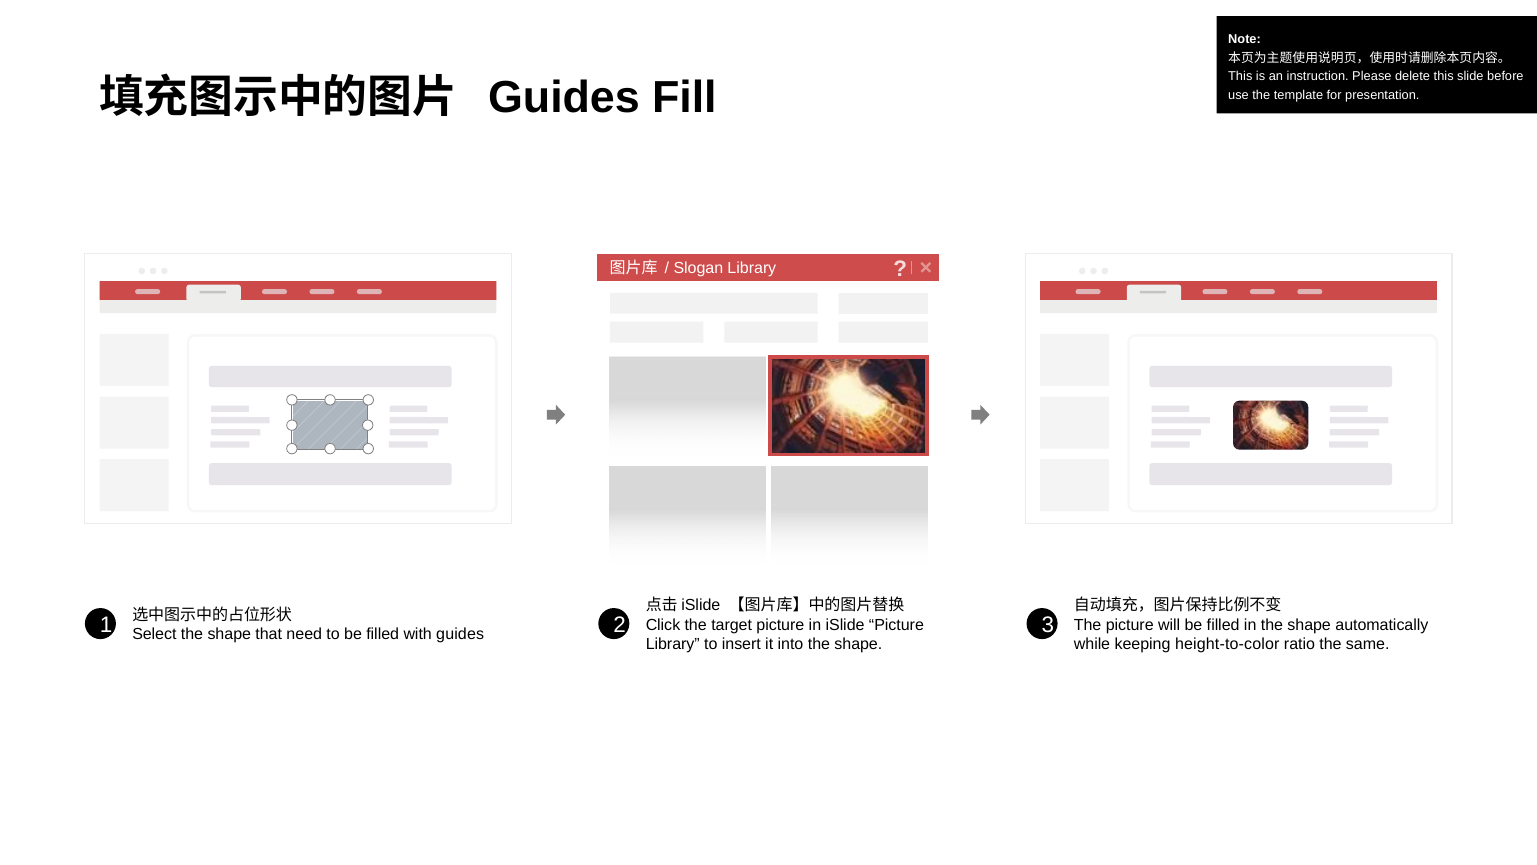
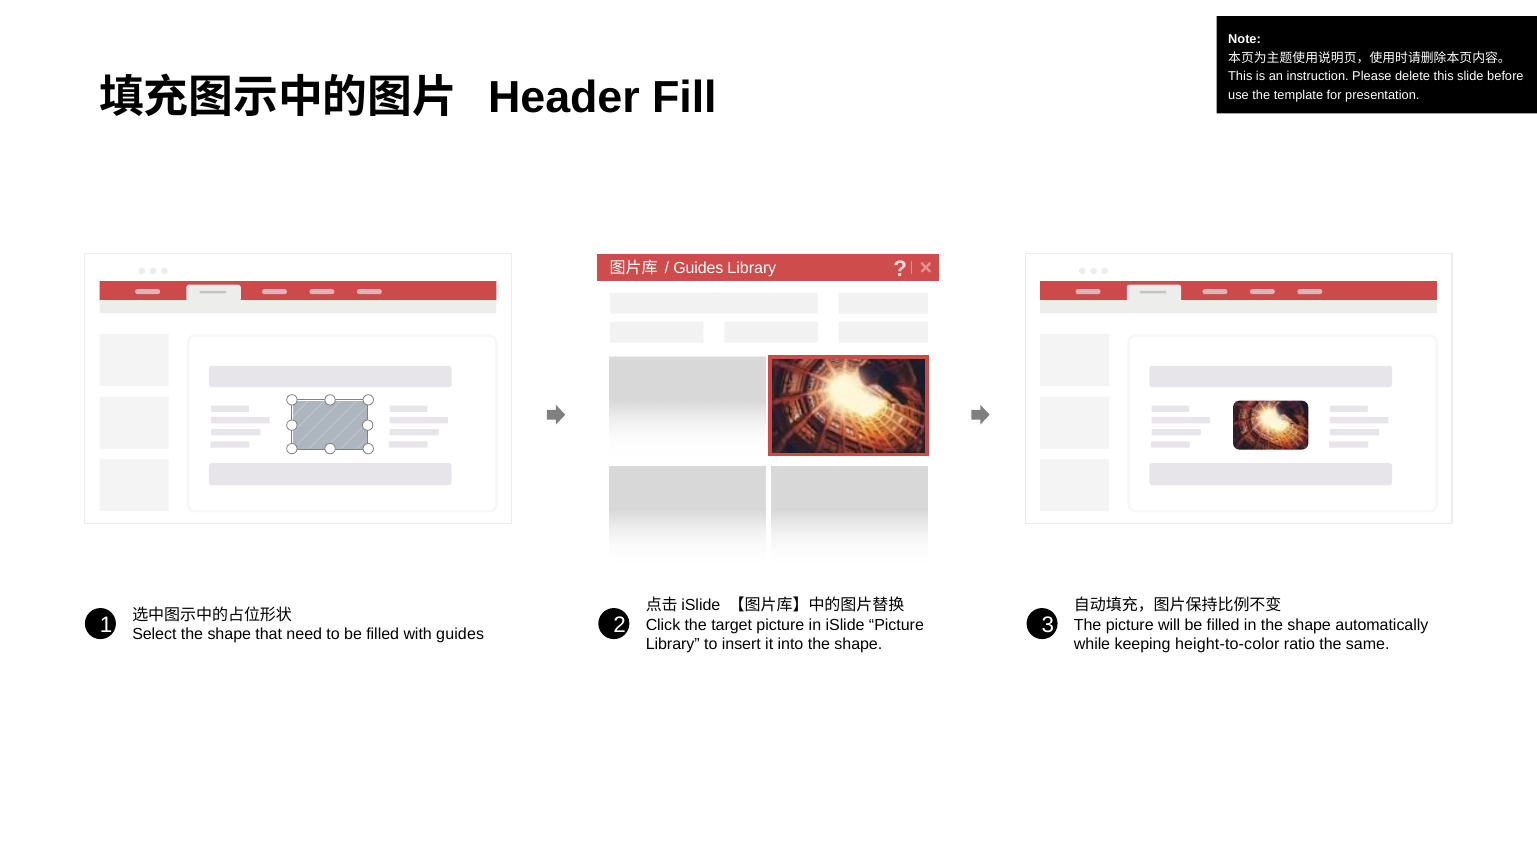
Guides at (564, 98): Guides -> Header
Slogan at (698, 268): Slogan -> Guides
